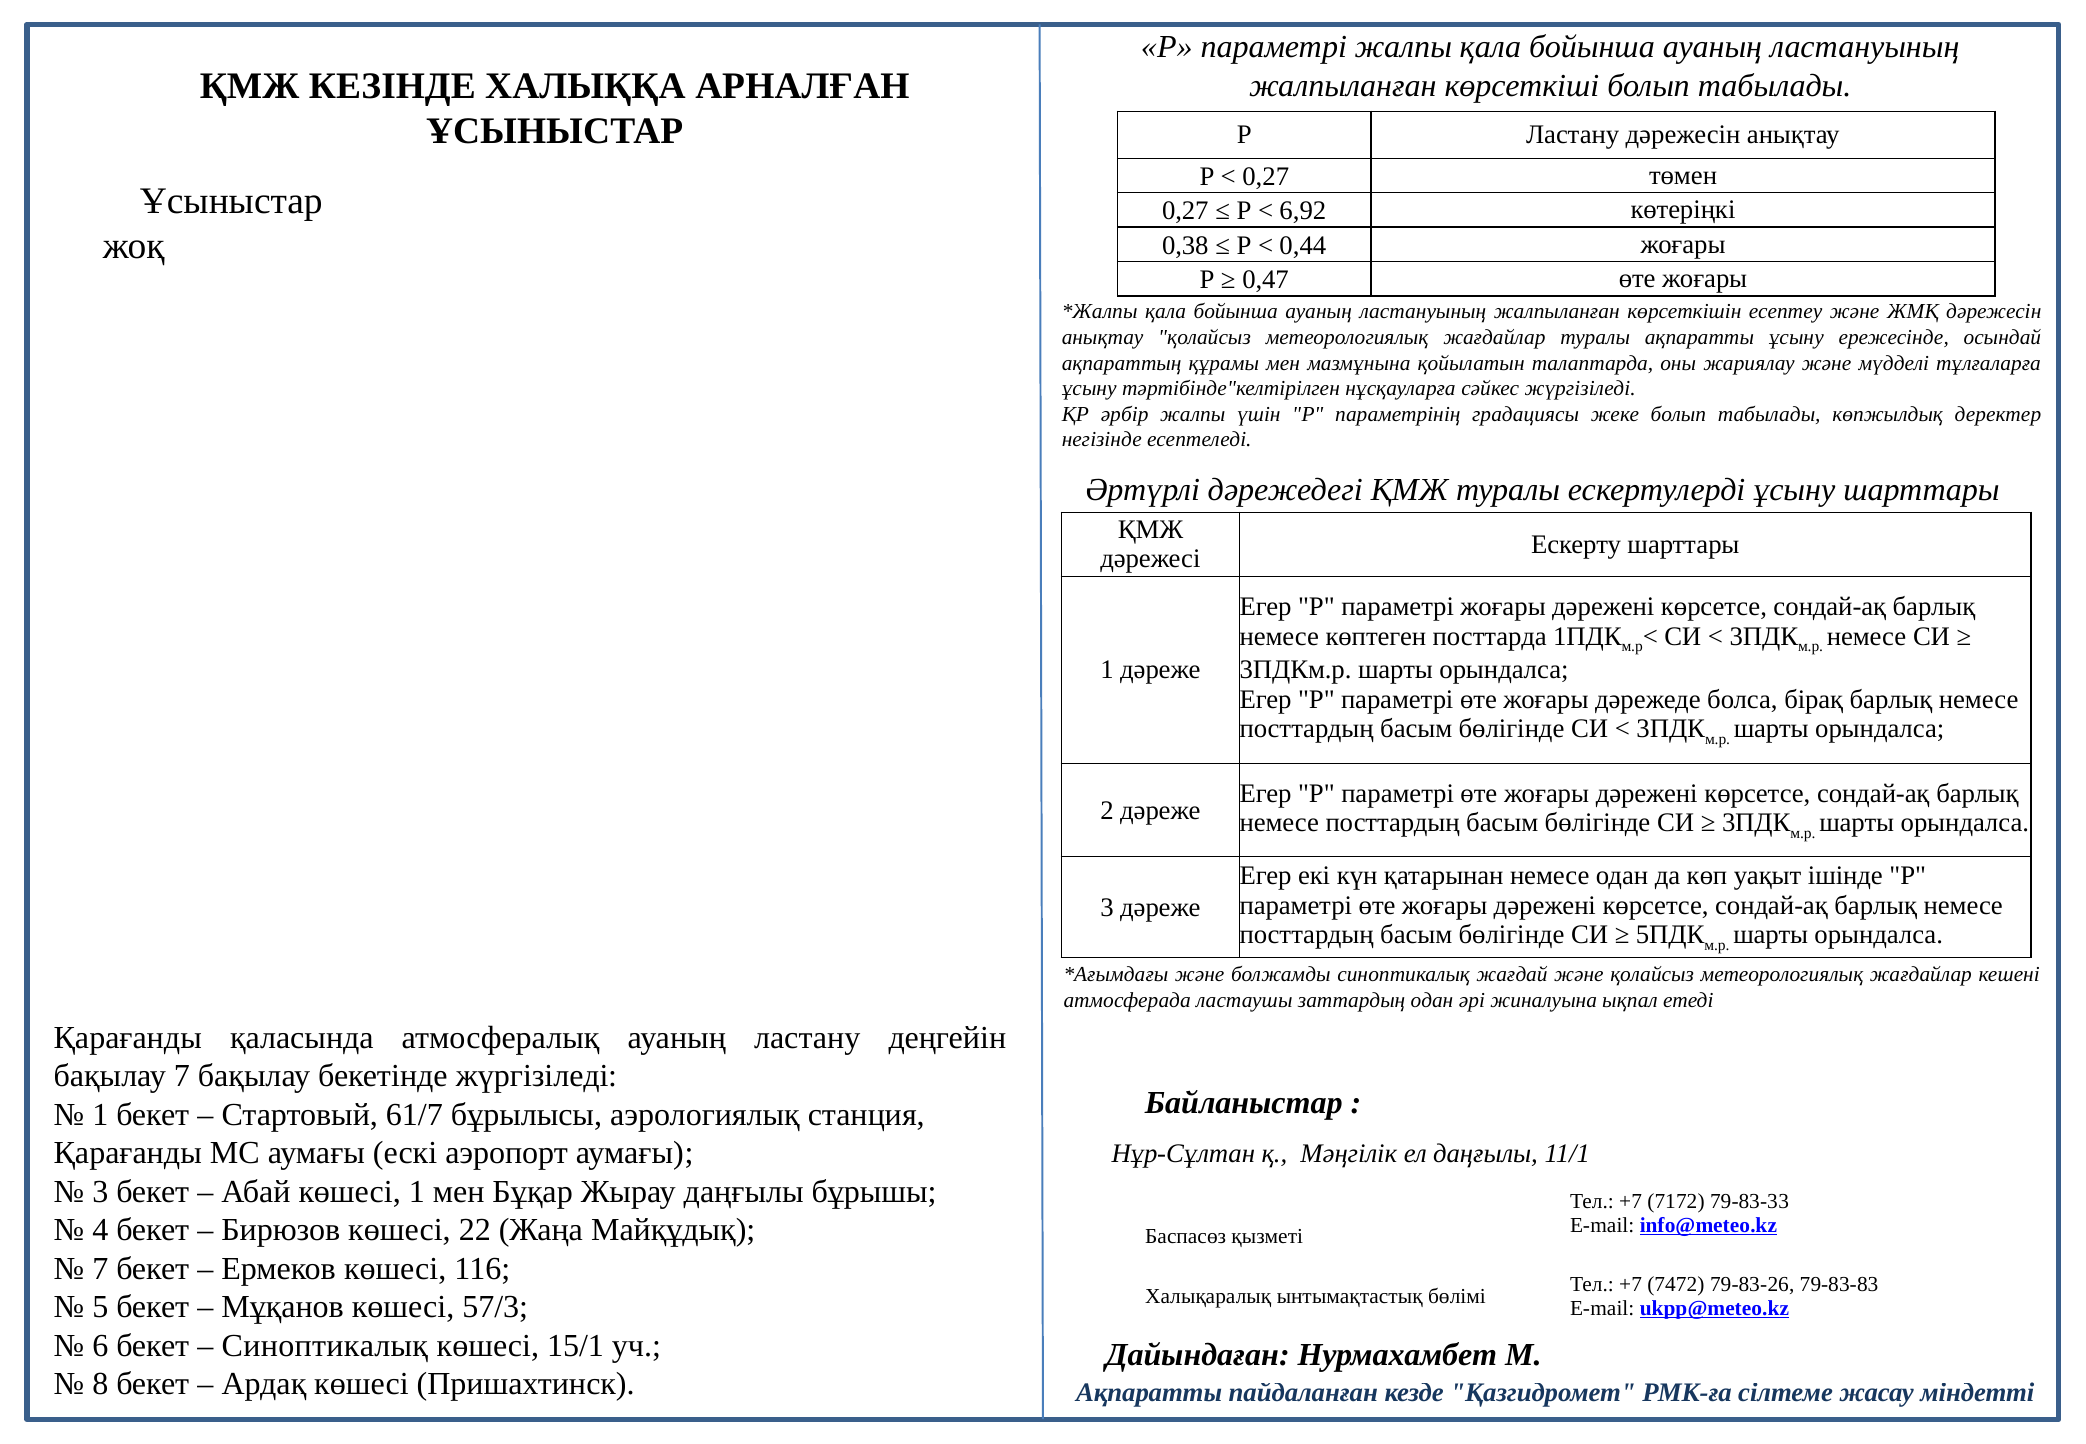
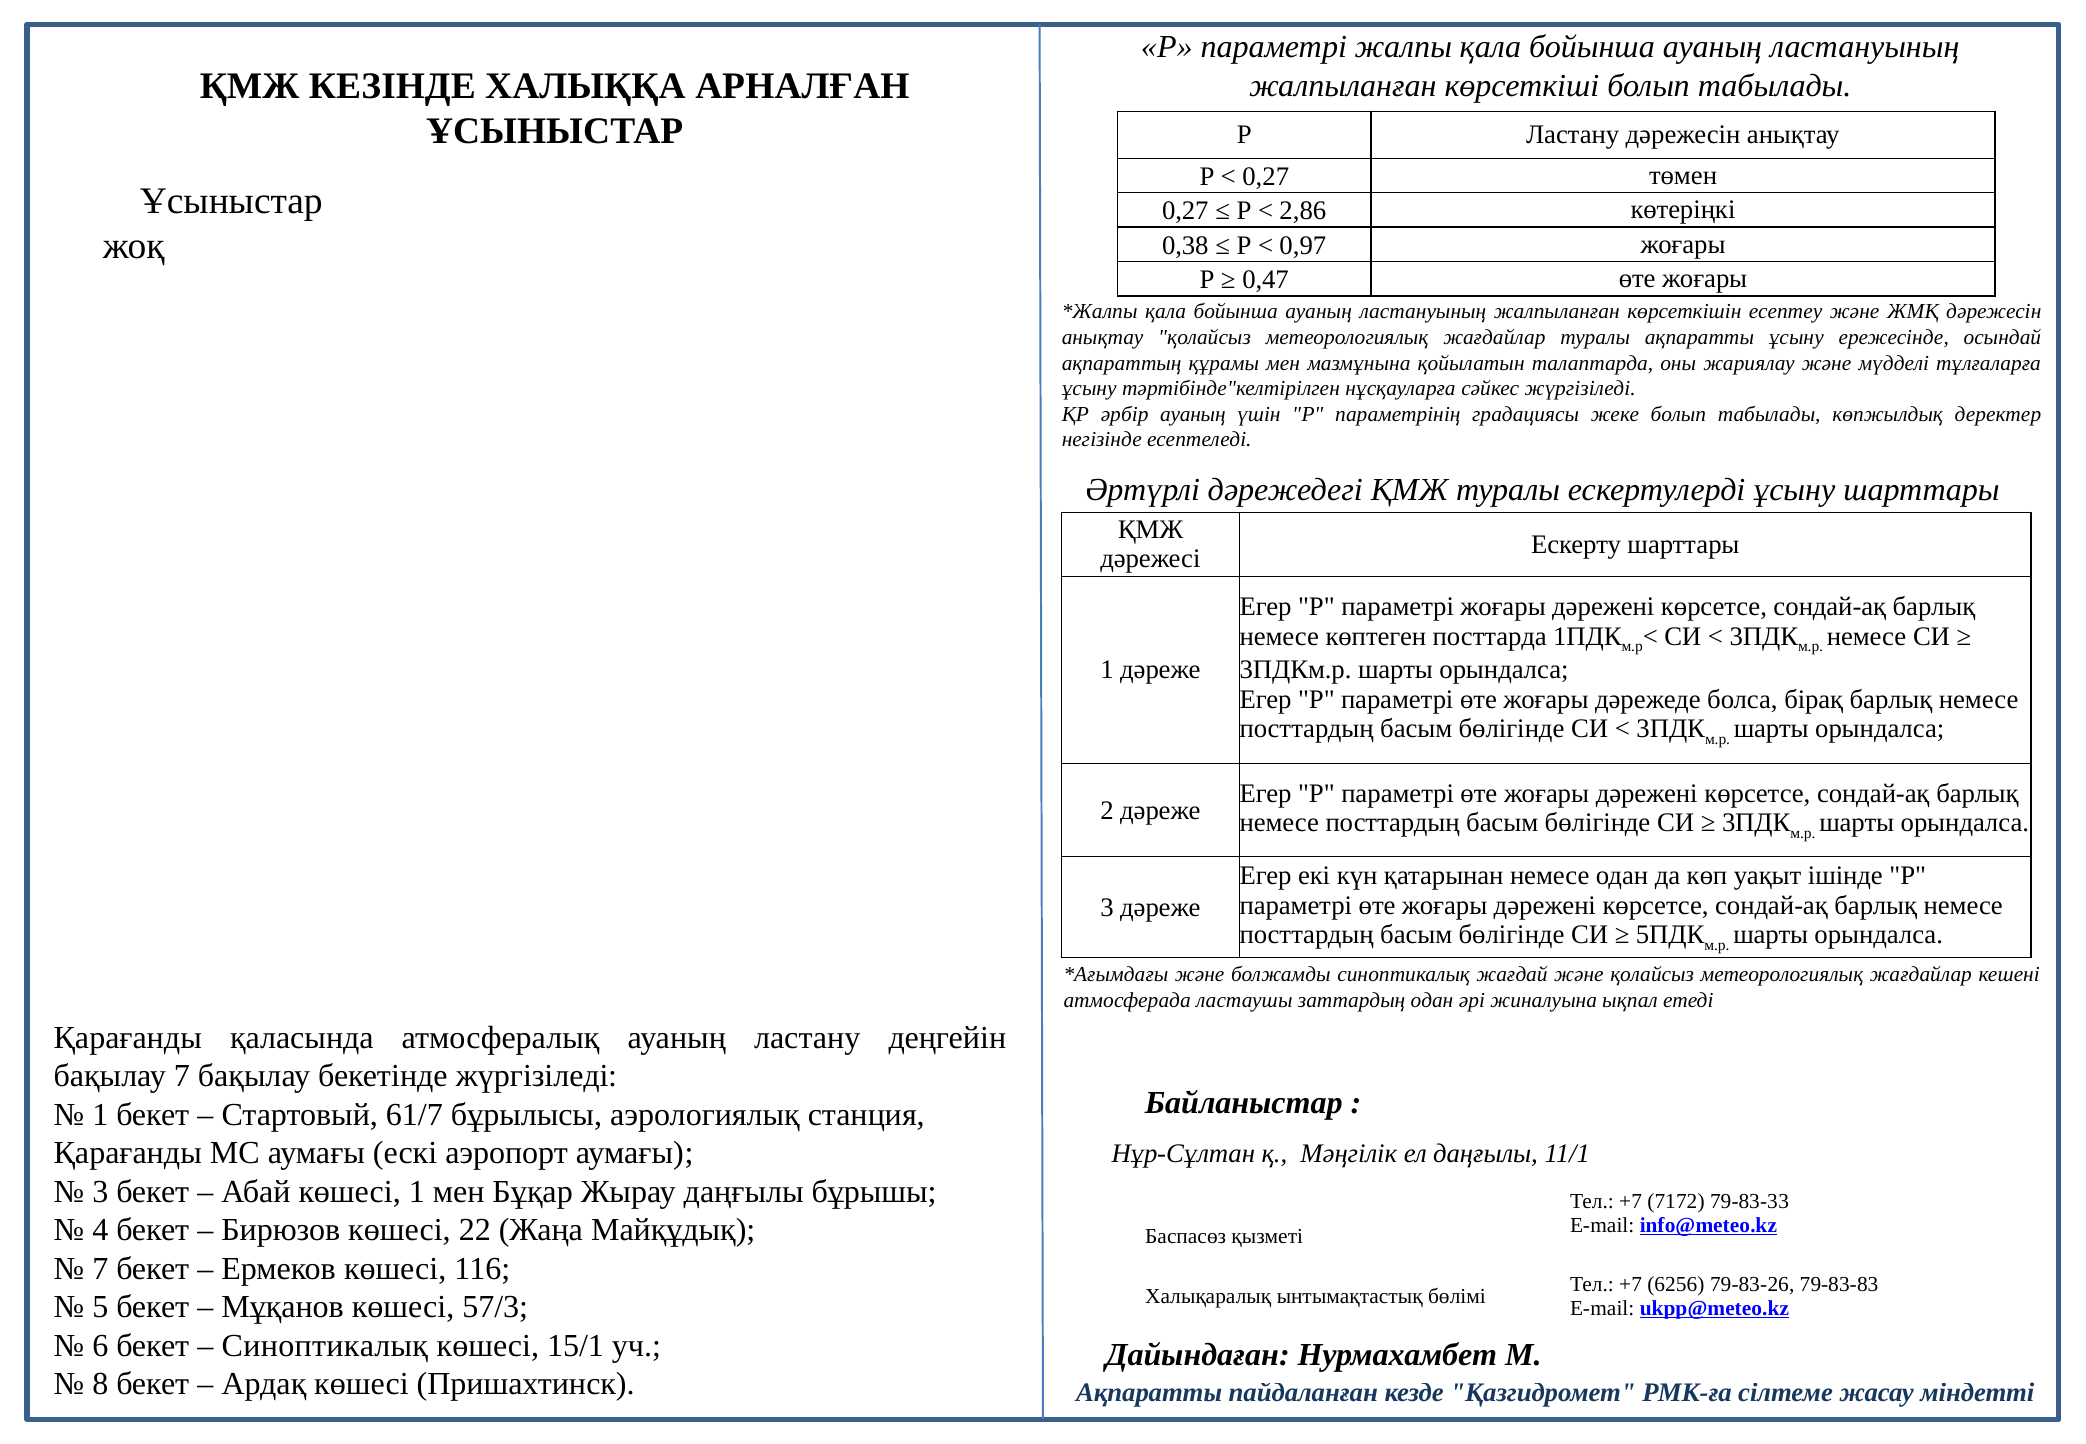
6,92: 6,92 -> 2,86
0,44: 0,44 -> 0,97
әрбір жалпы: жалпы -> ауаның
7472: 7472 -> 6256
